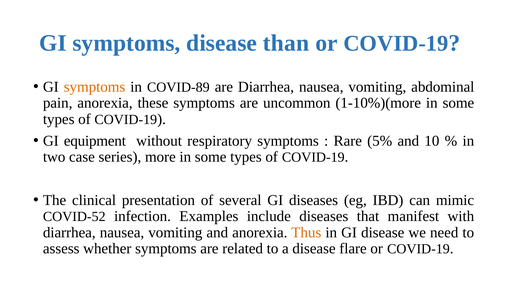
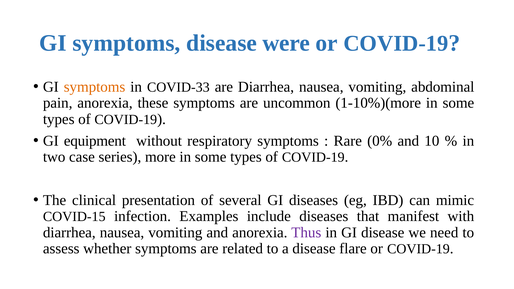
than: than -> were
COVID-89: COVID-89 -> COVID-33
5%: 5% -> 0%
COVID-52: COVID-52 -> COVID-15
Thus colour: orange -> purple
